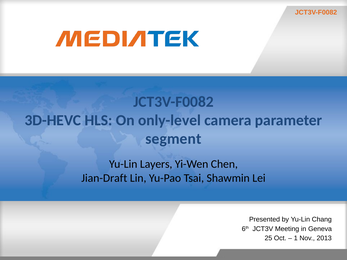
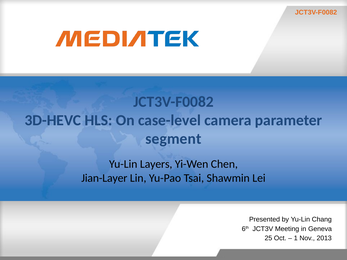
only-level: only-level -> case-level
Jian-Draft: Jian-Draft -> Jian-Layer
